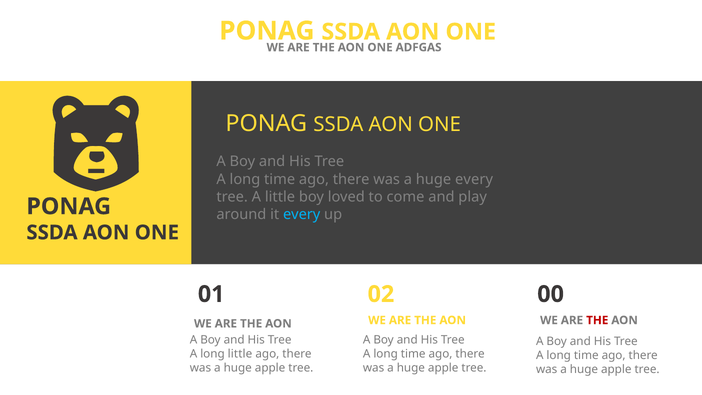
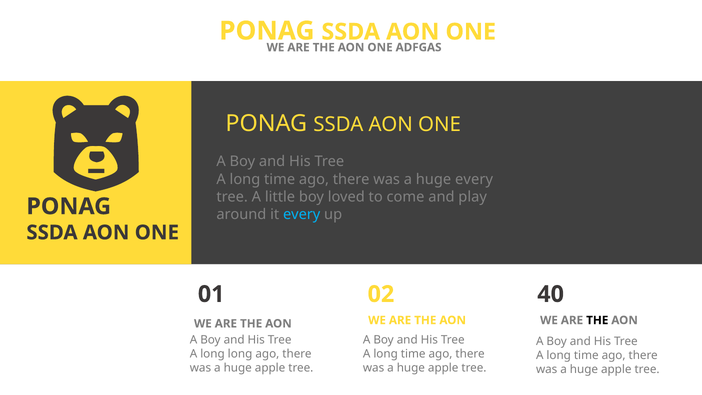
00: 00 -> 40
THE at (597, 320) colour: red -> black
long little: little -> long
